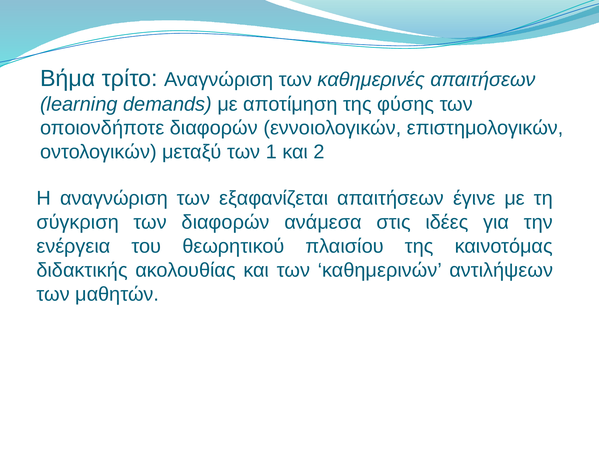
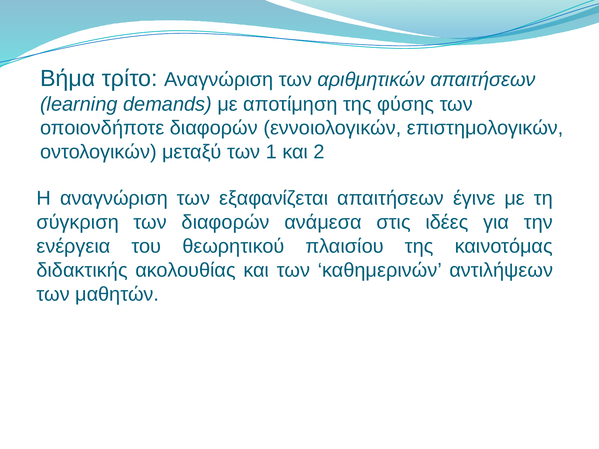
καθημερινές: καθημερινές -> αριθμητικών
